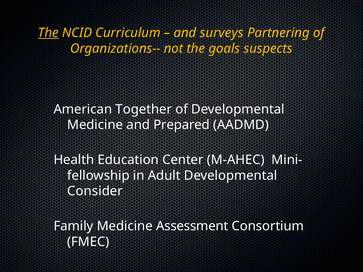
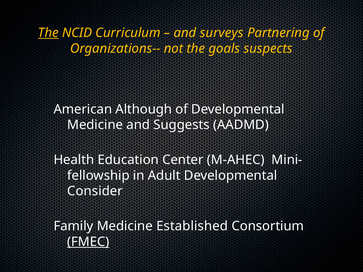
Together: Together -> Although
Prepared: Prepared -> Suggests
Assessment: Assessment -> Established
FMEC underline: none -> present
